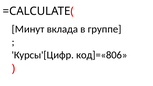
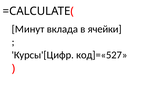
группе: группе -> ячейки
код]=«806: код]=«806 -> код]=«527
